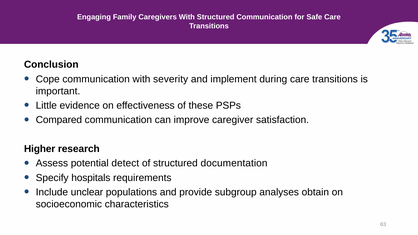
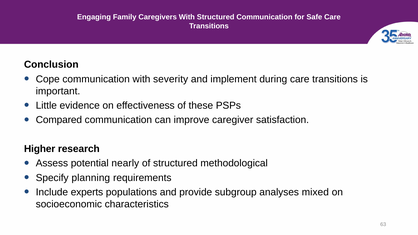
detect: detect -> nearly
documentation: documentation -> methodological
hospitals: hospitals -> planning
unclear: unclear -> experts
obtain: obtain -> mixed
